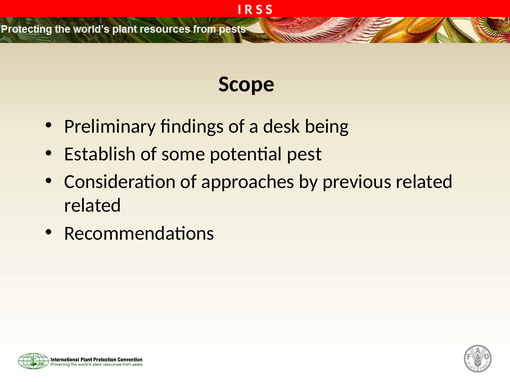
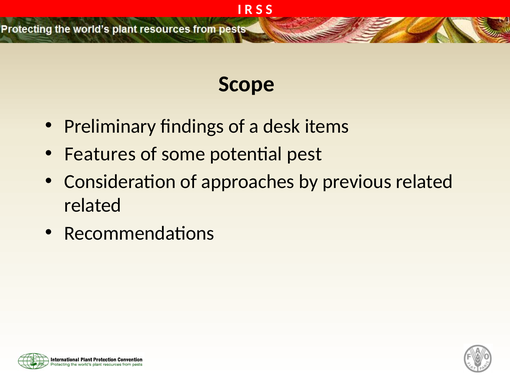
being: being -> items
Establish: Establish -> Features
